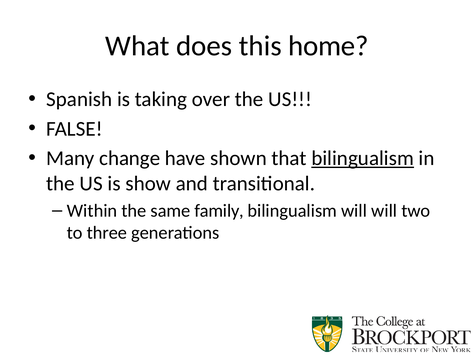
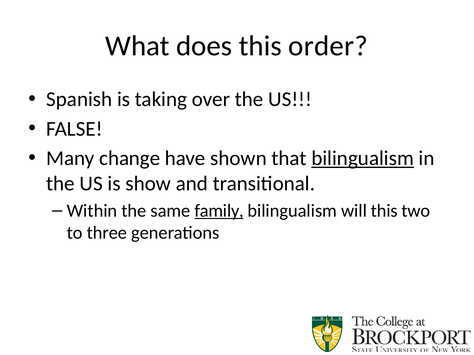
home: home -> order
family underline: none -> present
will will: will -> this
